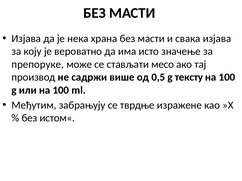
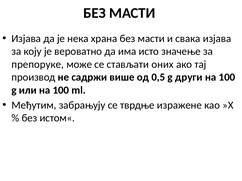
мeсo: мeсo -> оних
тексту: тексту -> други
